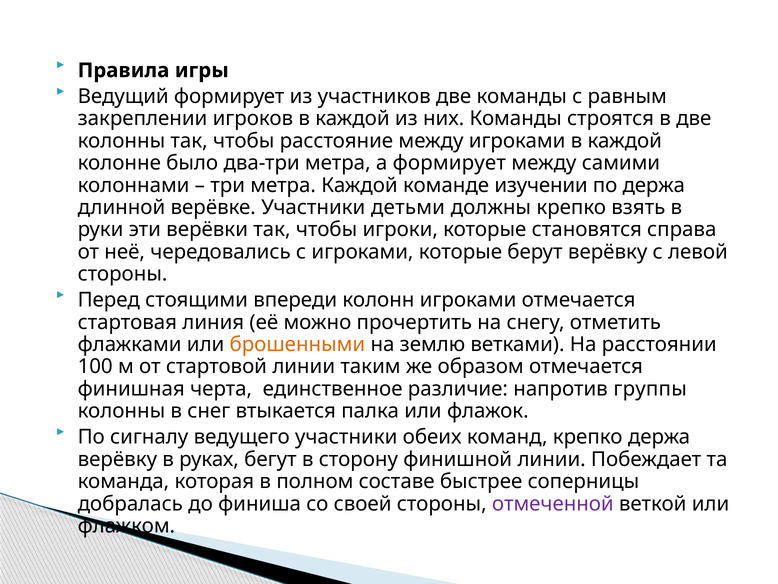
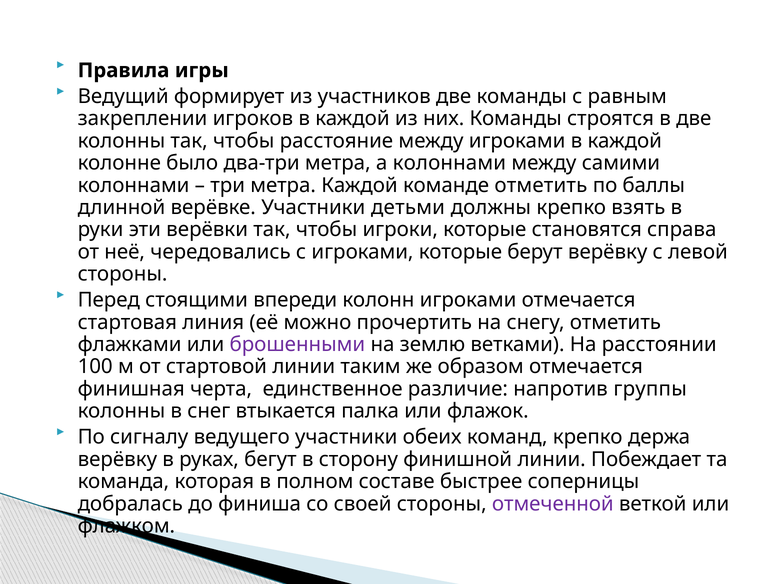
а формирует: формирует -> колоннами
команде изучении: изучении -> отметить
по держа: держа -> баллы
брошенными colour: orange -> purple
